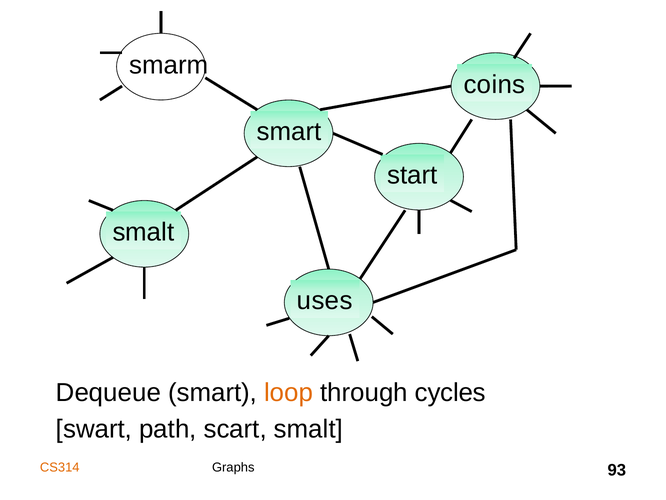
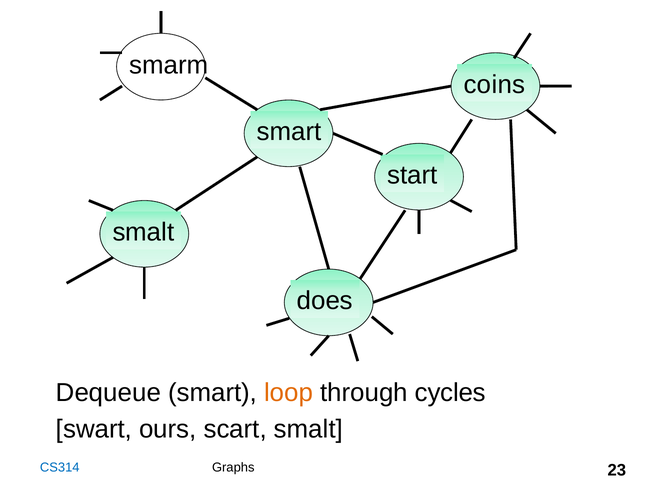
uses: uses -> does
path: path -> ours
CS314 colour: orange -> blue
93: 93 -> 23
